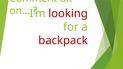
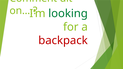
looking colour: red -> green
